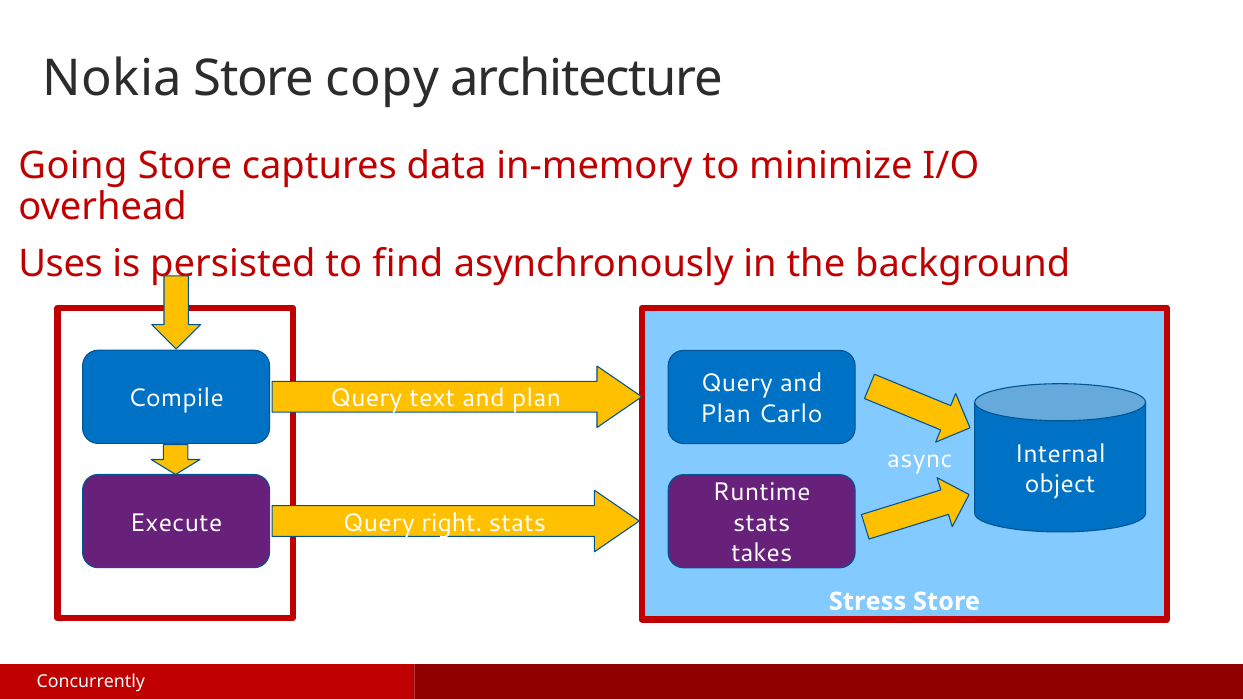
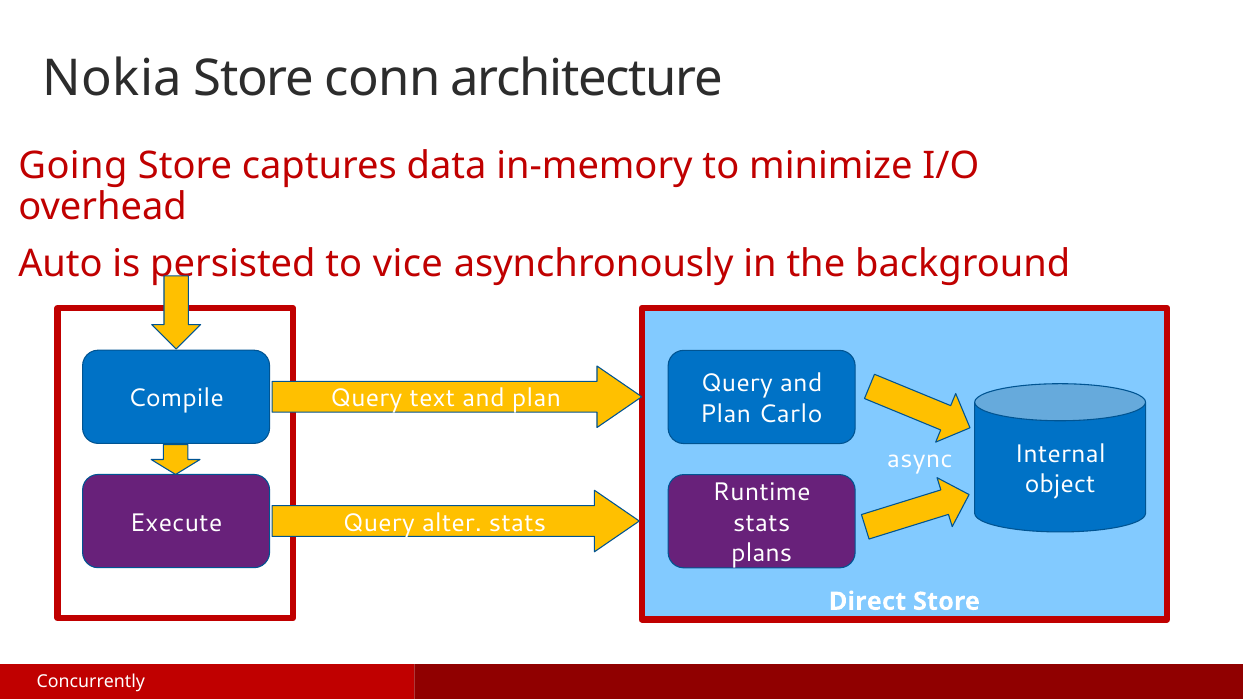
copy: copy -> conn
Uses: Uses -> Auto
find: find -> vice
right: right -> alter
takes: takes -> plans
Stress: Stress -> Direct
